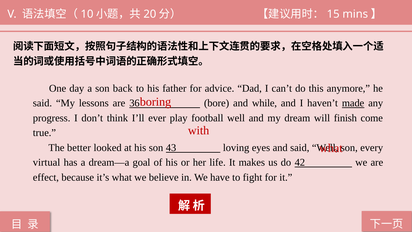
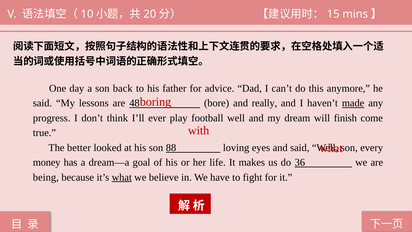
36: 36 -> 48
while: while -> really
43: 43 -> 88
virtual: virtual -> money
42: 42 -> 36
effect: effect -> being
what at (122, 177) underline: none -> present
